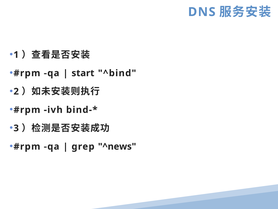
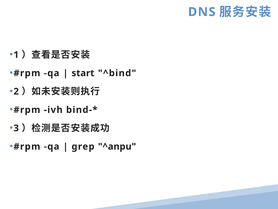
^news: ^news -> ^anpu
